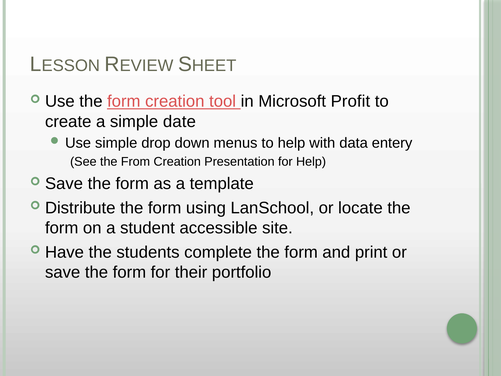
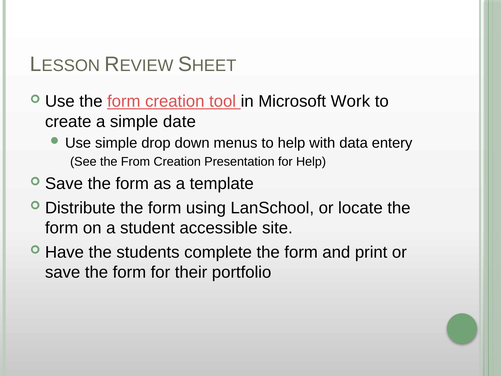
Profit: Profit -> Work
